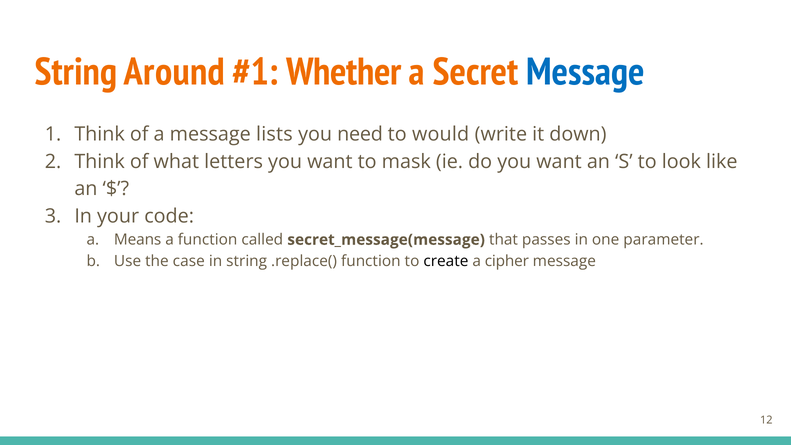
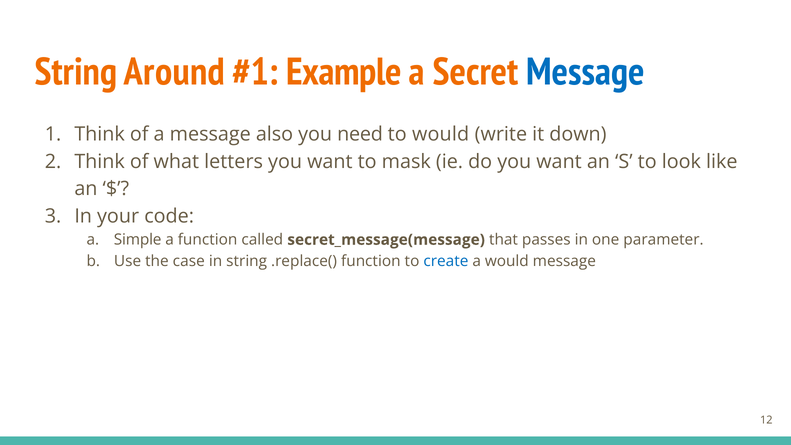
Whether: Whether -> Example
lists: lists -> also
Means: Means -> Simple
create colour: black -> blue
a cipher: cipher -> would
